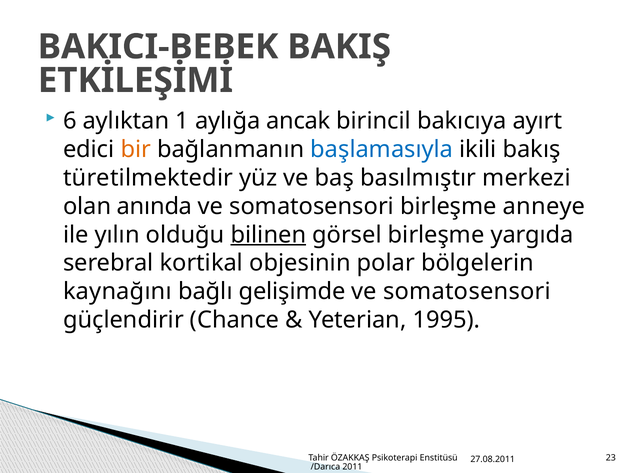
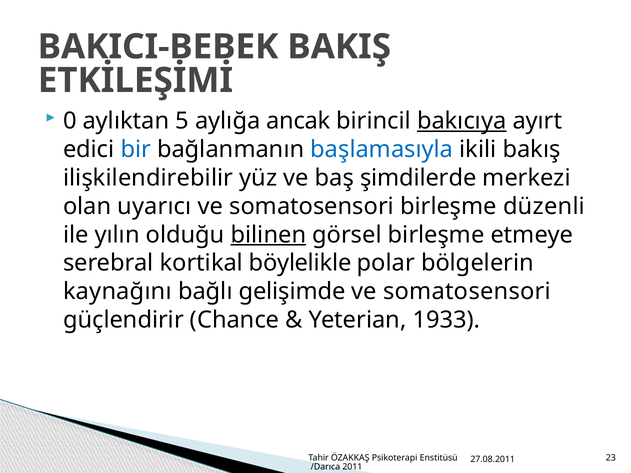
6: 6 -> 0
1: 1 -> 5
bakıcıya underline: none -> present
bir colour: orange -> blue
türetilmektedir: türetilmektedir -> ilişkilendirebilir
basılmıştır: basılmıştır -> şimdilerde
anında: anında -> uyarıcı
anneye: anneye -> düzenli
yargıda: yargıda -> etmeye
objesinin: objesinin -> böylelikle
1995: 1995 -> 1933
